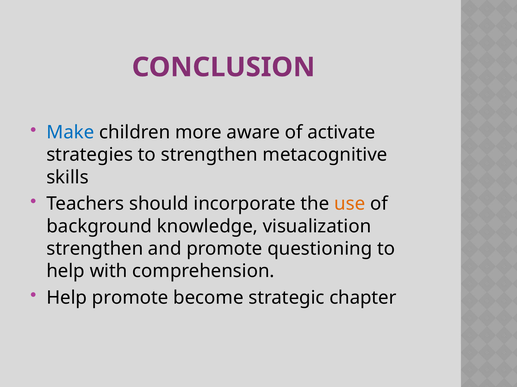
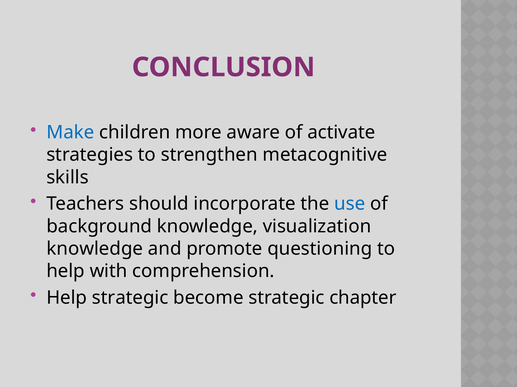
use colour: orange -> blue
strengthen at (95, 249): strengthen -> knowledge
Help promote: promote -> strategic
